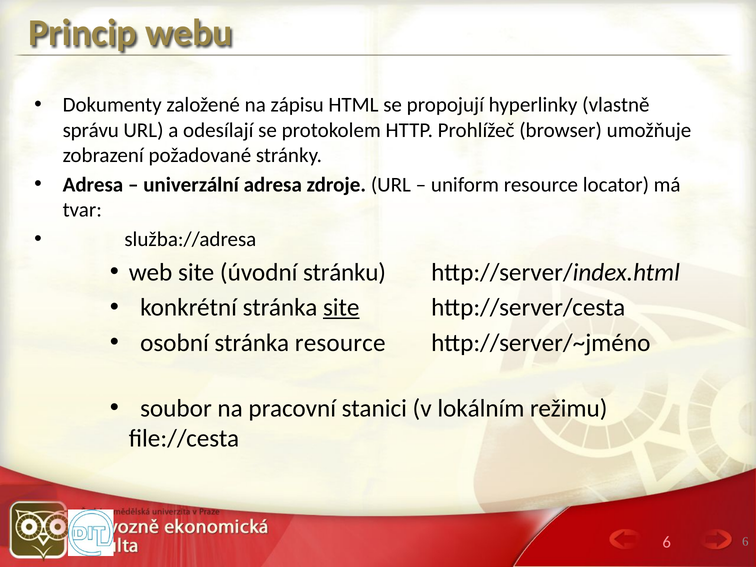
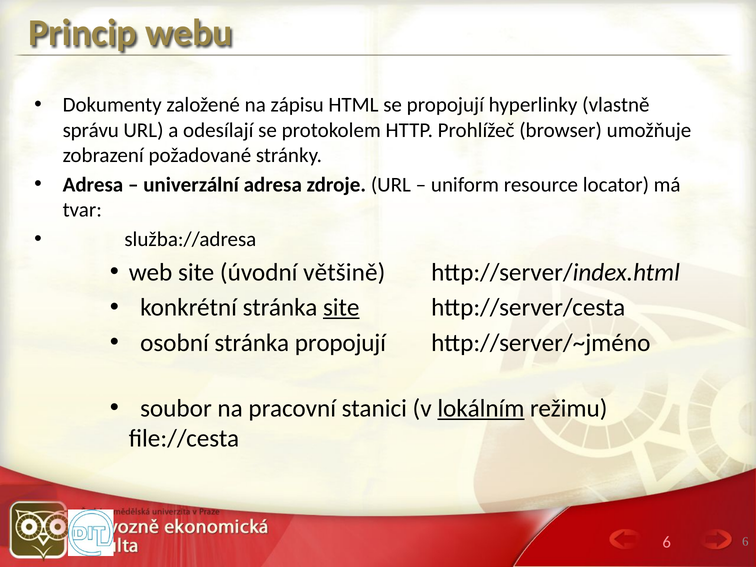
stránku: stránku -> většině
stránka resource: resource -> propojují
lokálním underline: none -> present
